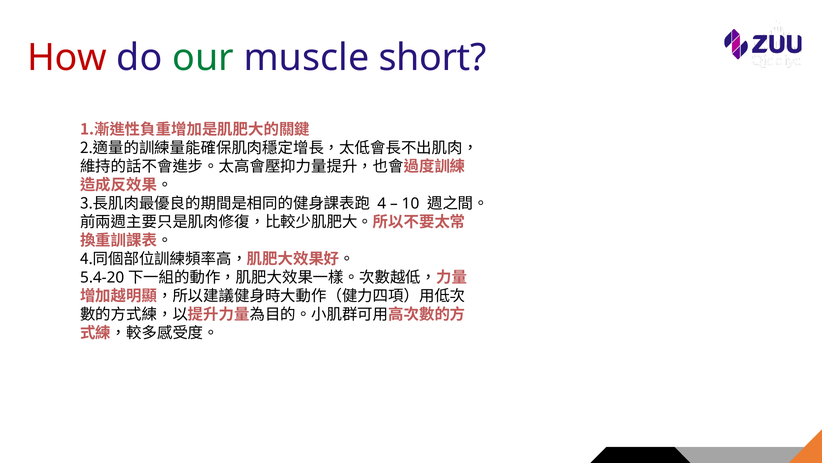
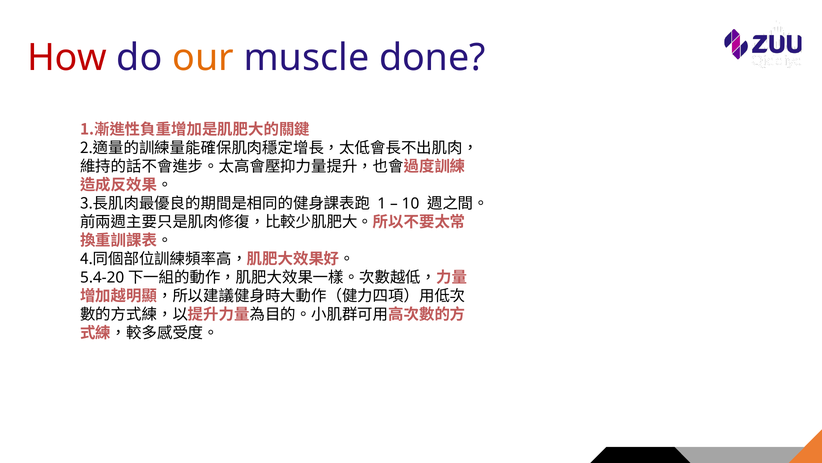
our colour: green -> orange
short: short -> done
4: 4 -> 1
